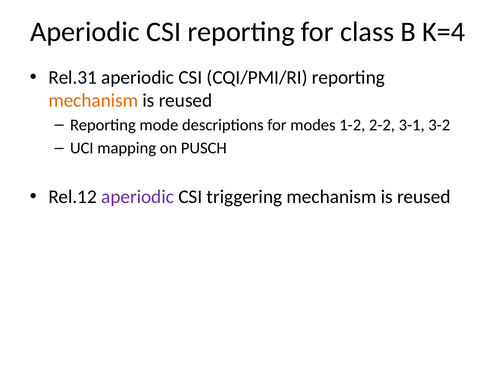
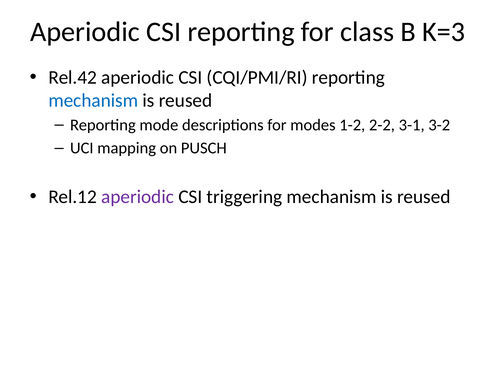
K=4: K=4 -> K=3
Rel.31: Rel.31 -> Rel.42
mechanism at (93, 100) colour: orange -> blue
